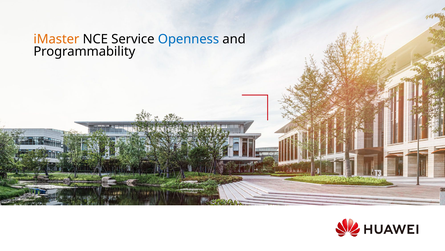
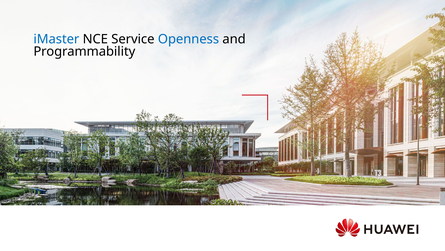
iMaster colour: orange -> blue
